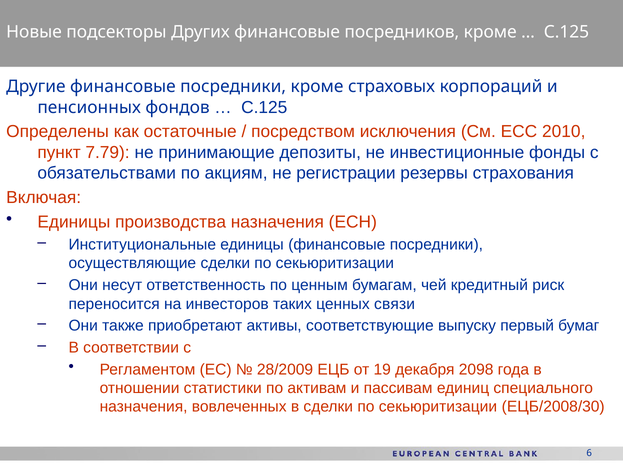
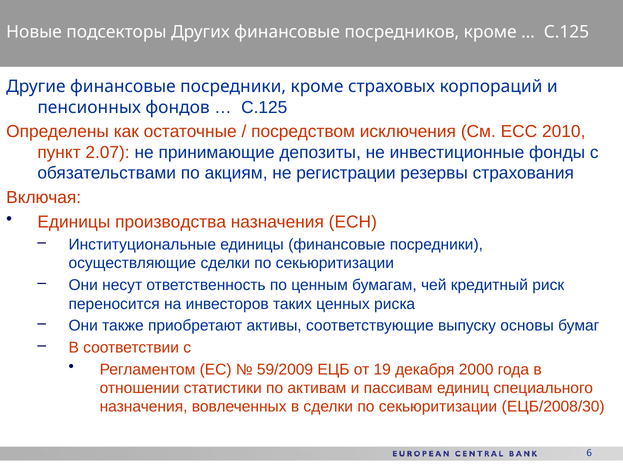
7.79: 7.79 -> 2.07
связи: связи -> риска
первый: первый -> основы
28/2009: 28/2009 -> 59/2009
2098: 2098 -> 2000
